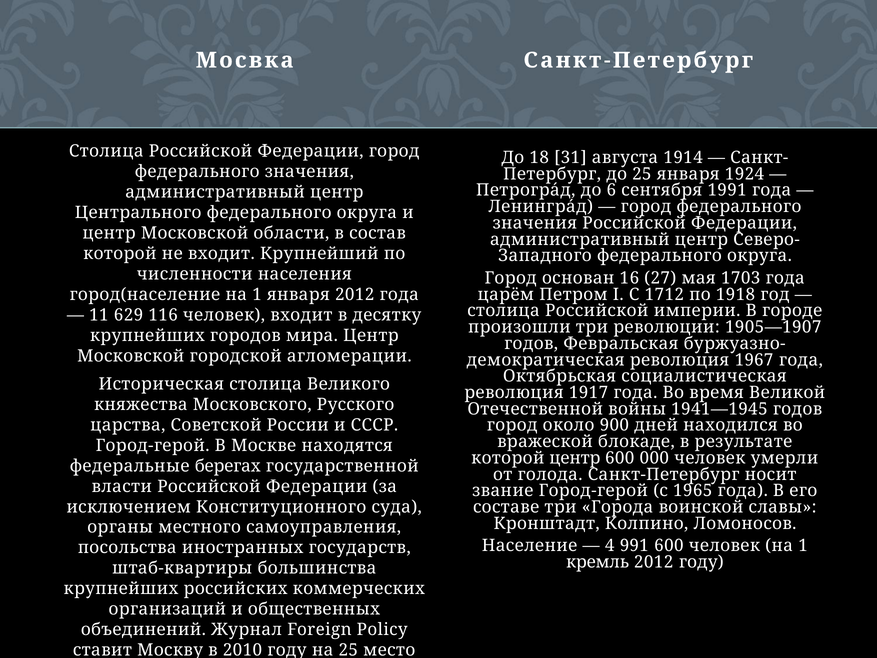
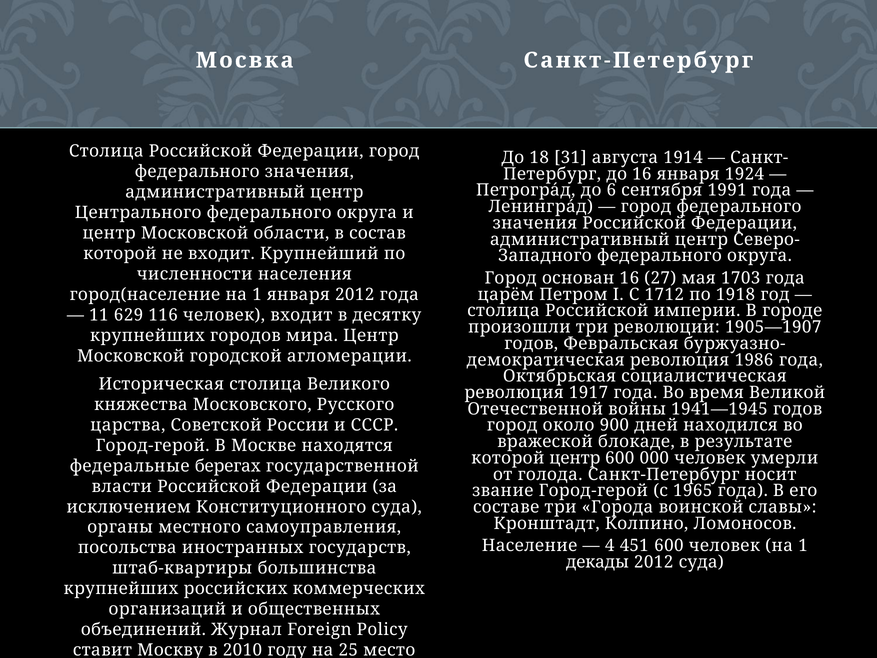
до 25: 25 -> 16
1967: 1967 -> 1986
991: 991 -> 451
кремль: кремль -> декады
2012 году: году -> суда
